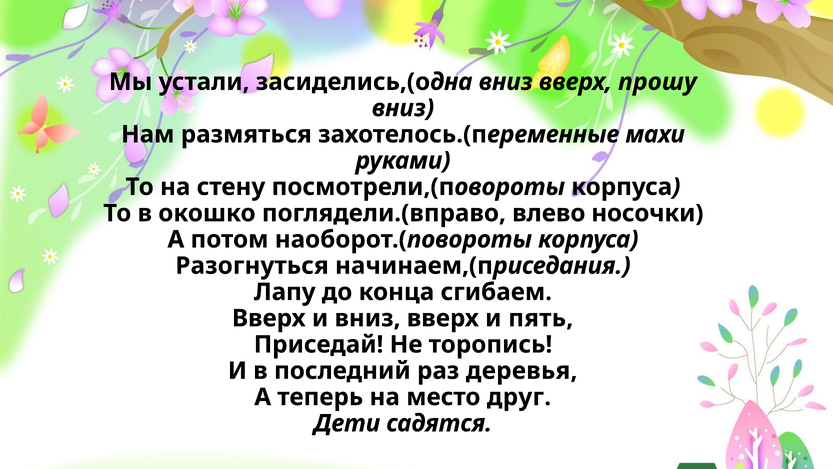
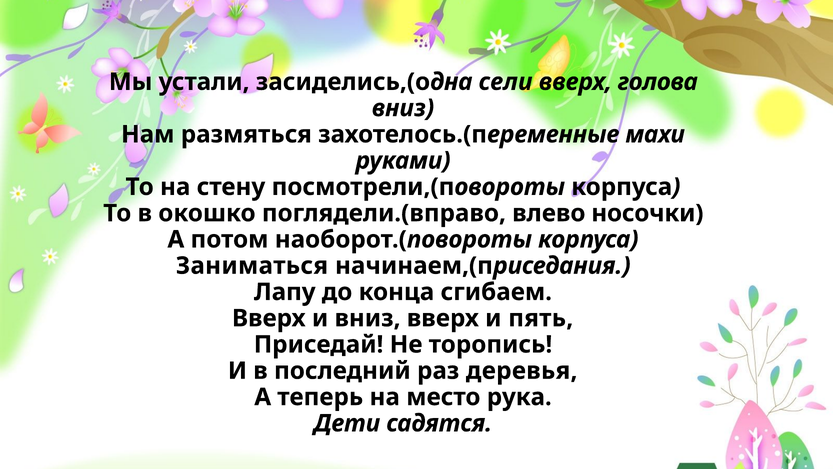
засиделись,(одна вниз: вниз -> сели
прошу: прошу -> голова
Разогнуться: Разогнуться -> Заниматься
друг: друг -> рука
